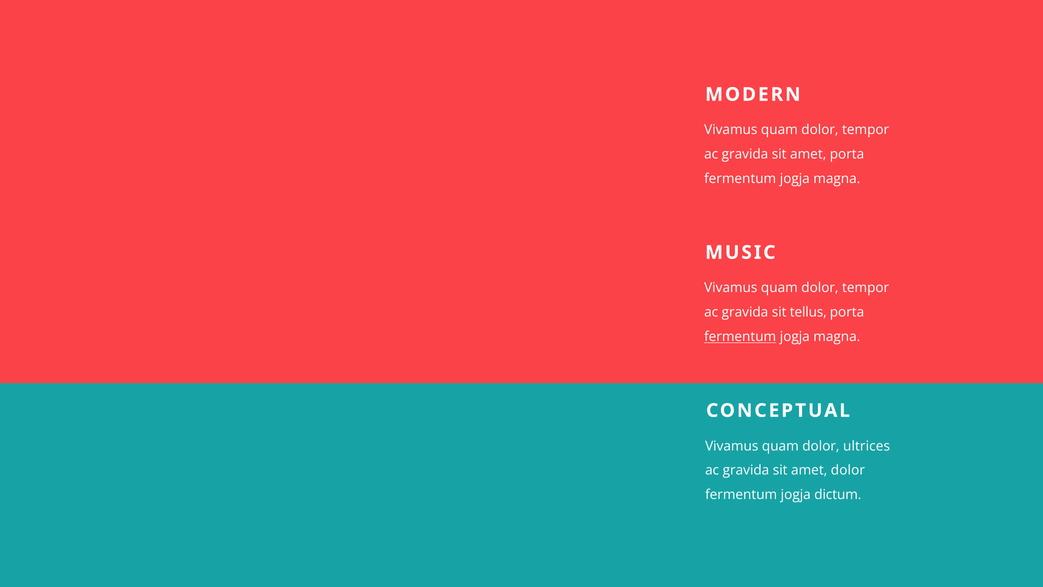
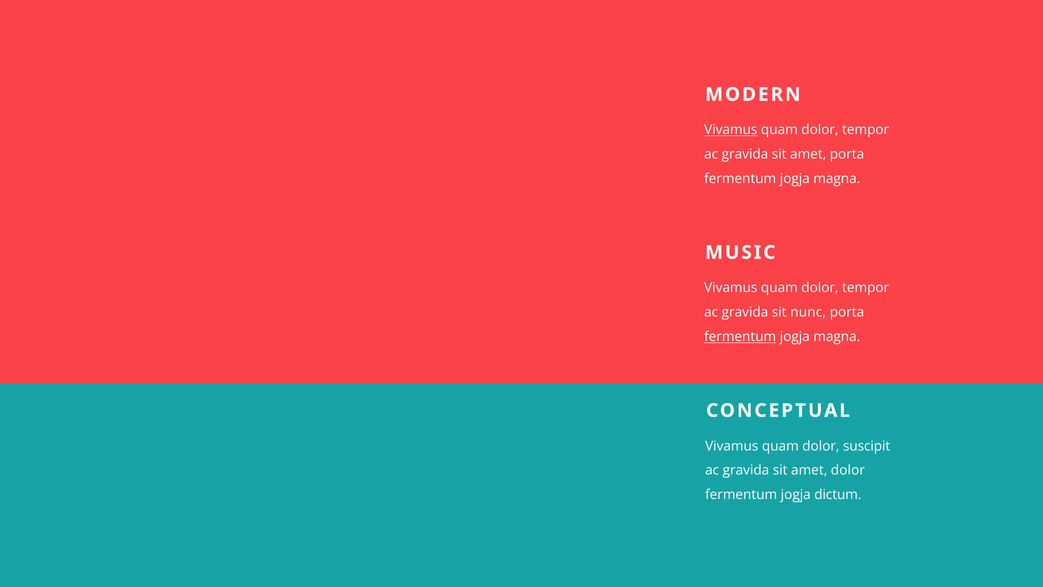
Vivamus at (731, 130) underline: none -> present
tellus: tellus -> nunc
ultrices: ultrices -> suscipit
